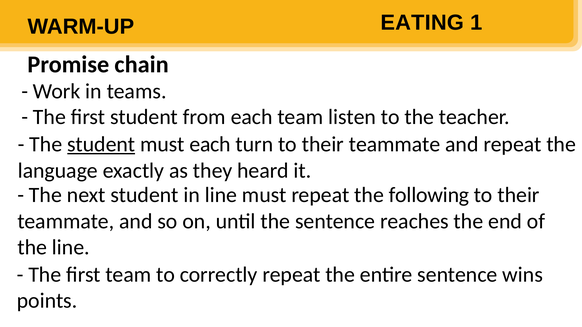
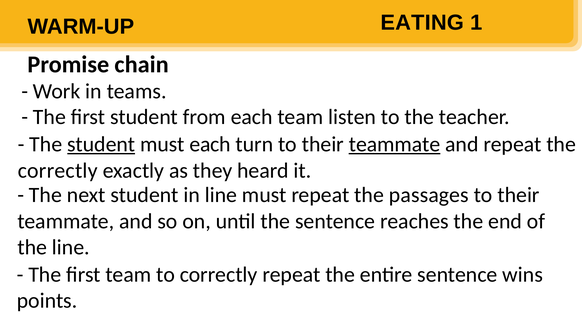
teammate at (395, 144) underline: none -> present
language at (58, 171): language -> correctly
following: following -> passages
